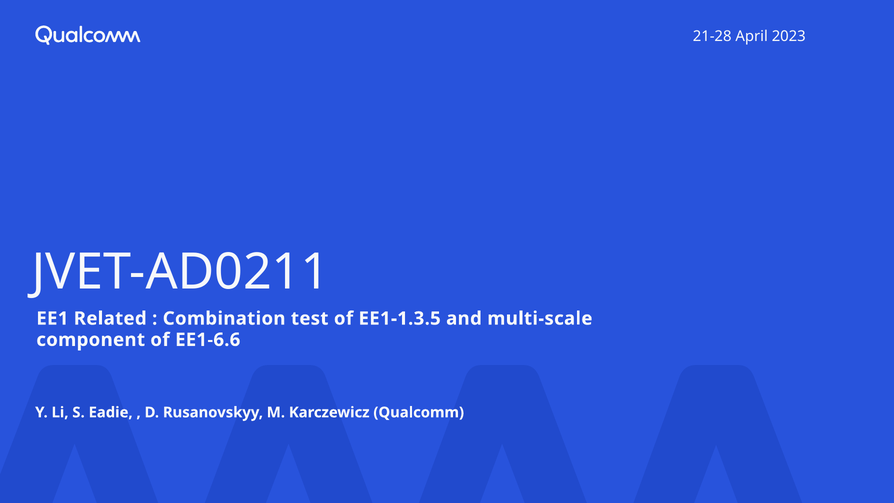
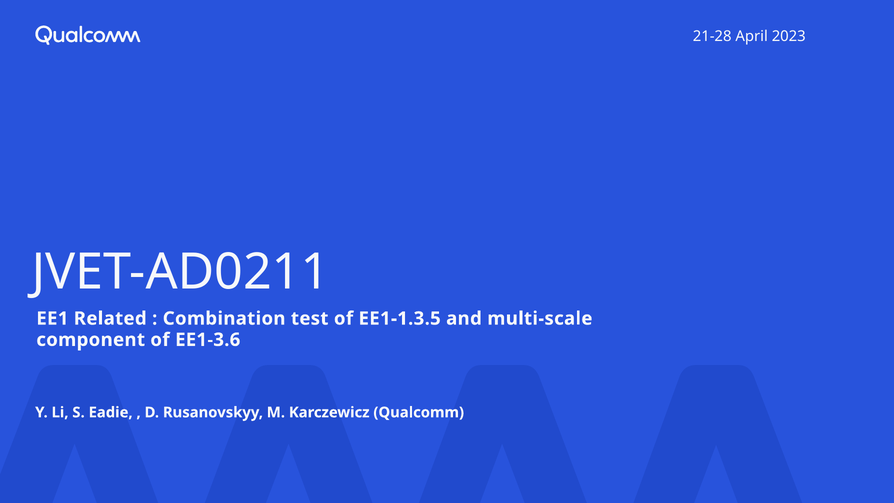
EE1-6.6: EE1-6.6 -> EE1-3.6
